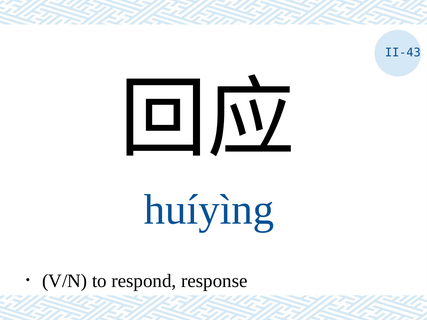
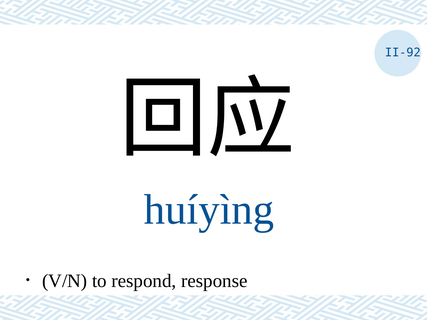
II-43: II-43 -> II-92
